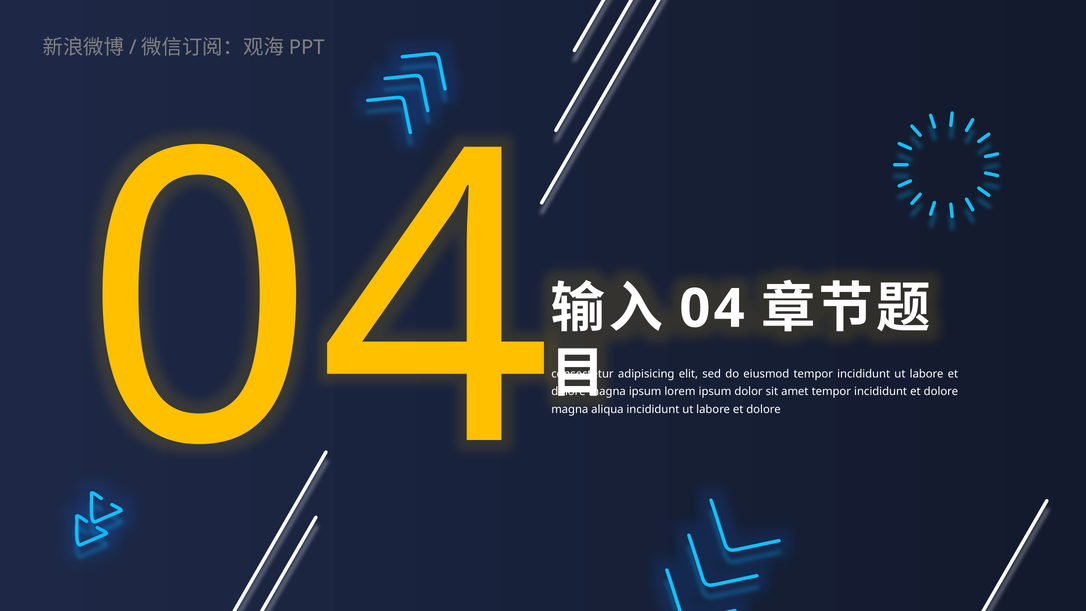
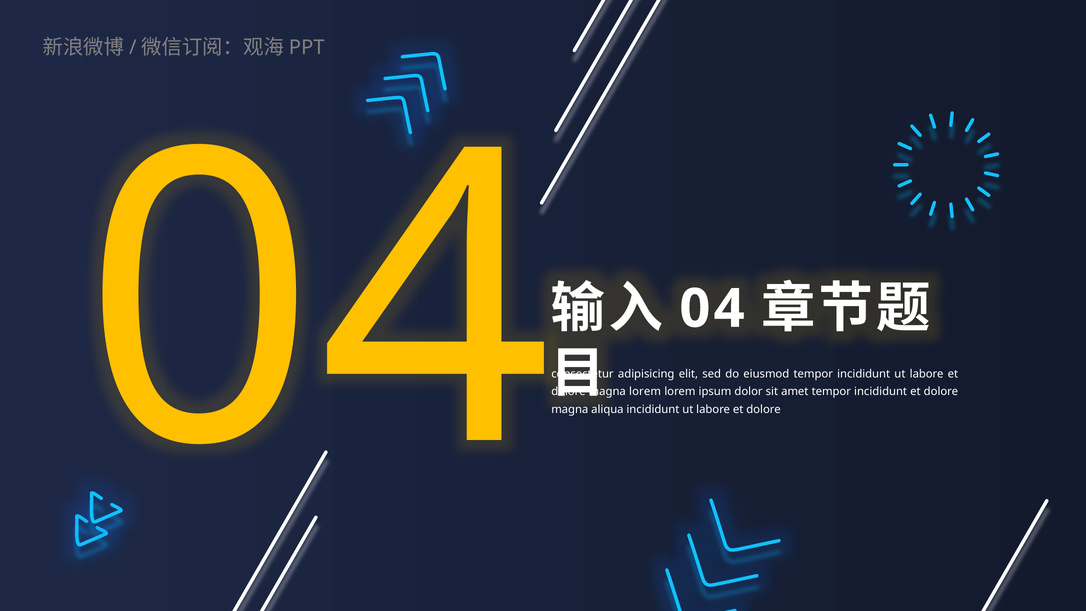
ipsum at (645, 392): ipsum -> lorem
